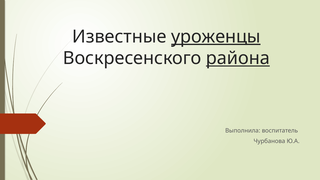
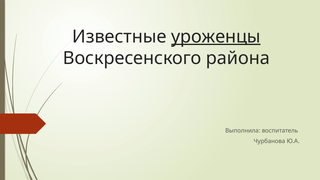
района underline: present -> none
